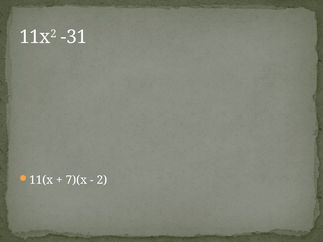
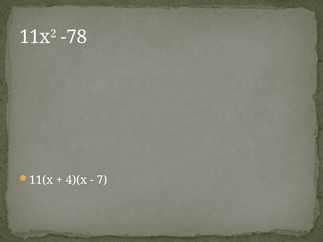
-31: -31 -> -78
7)(x: 7)(x -> 4)(x
2: 2 -> 7
